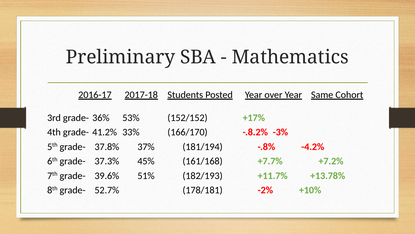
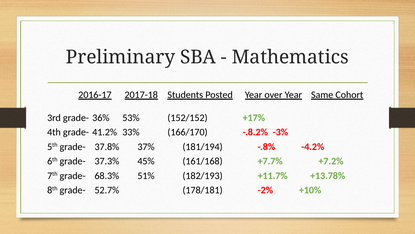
39.6%: 39.6% -> 68.3%
